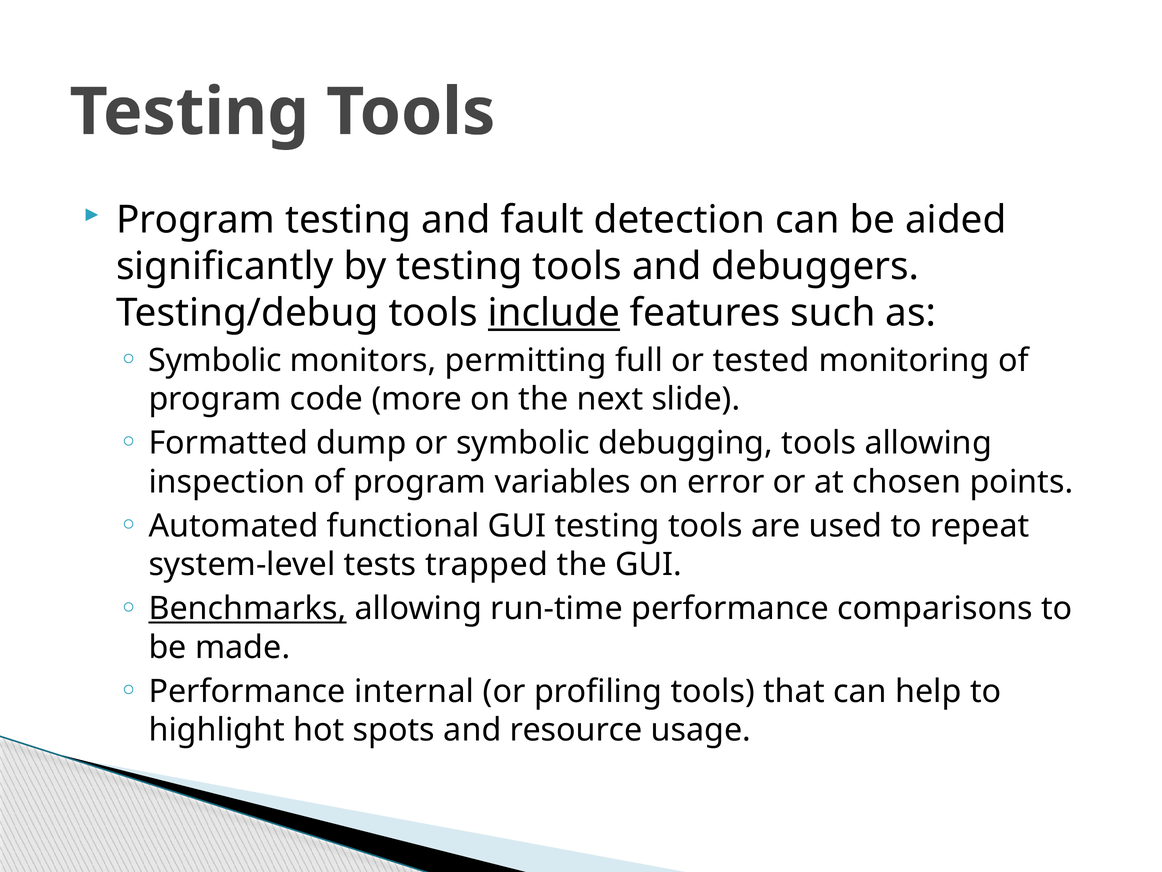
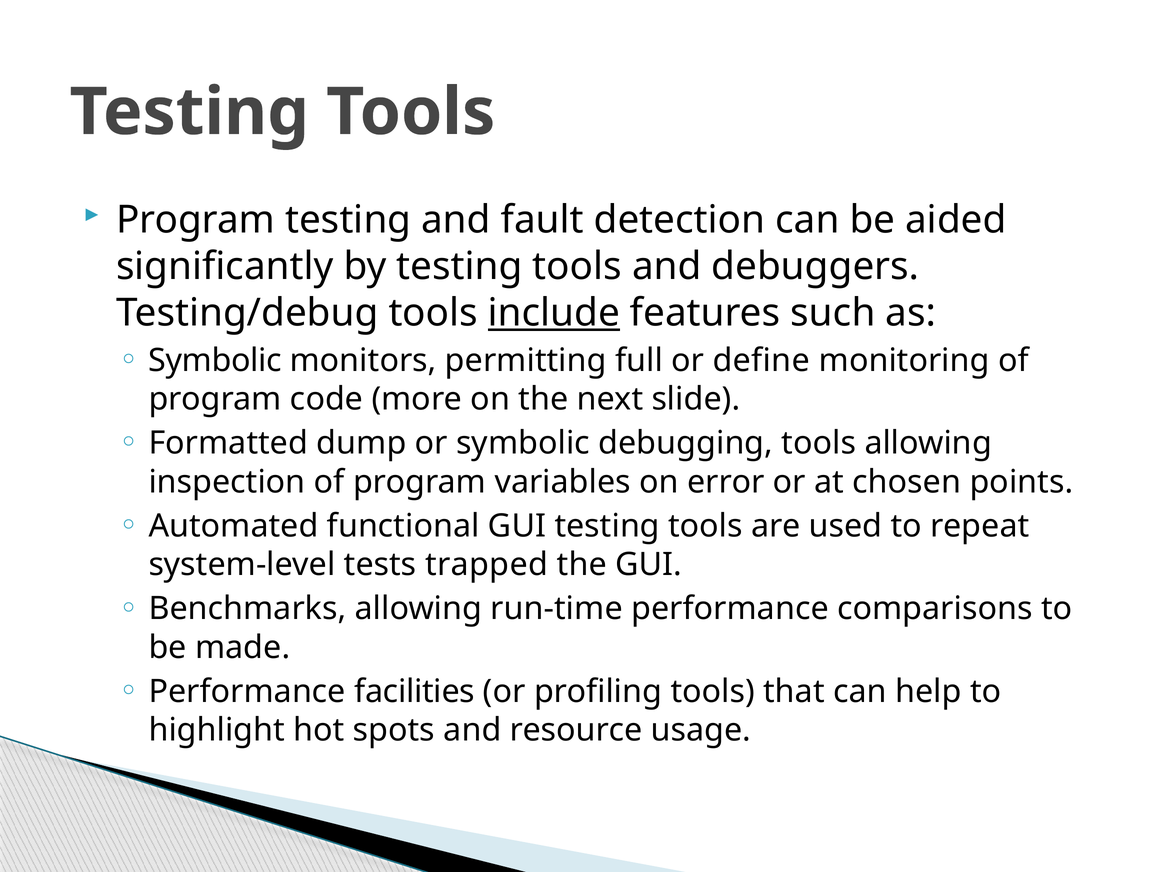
tested: tested -> define
Benchmarks underline: present -> none
internal: internal -> facilities
